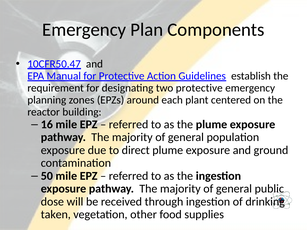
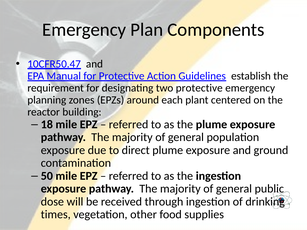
16: 16 -> 18
taken: taken -> times
